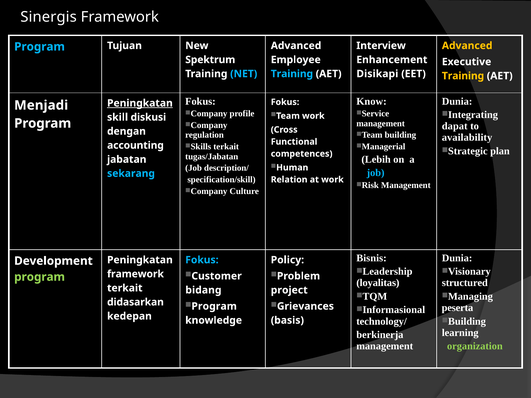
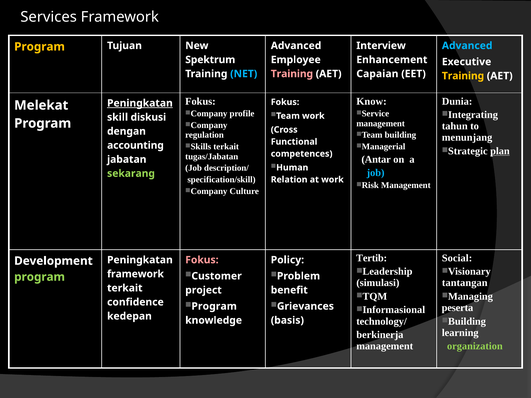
Sinergis: Sinergis -> Services
Advanced at (467, 46) colour: yellow -> light blue
Program at (40, 47) colour: light blue -> yellow
Training at (292, 74) colour: light blue -> pink
Disikapi: Disikapi -> Capaian
Menjadi: Menjadi -> Melekat
dapat: dapat -> tahun
availability: availability -> menunjang
plan underline: none -> present
Lebih: Lebih -> Antar
sekarang colour: light blue -> light green
Bisnis: Bisnis -> Tertib
Dunia at (457, 258): Dunia -> Social
Fokus at (202, 260) colour: light blue -> pink
loyalitas: loyalitas -> simulasi
structured: structured -> tantangan
bidang: bidang -> project
project: project -> benefit
didasarkan: didasarkan -> confidence
